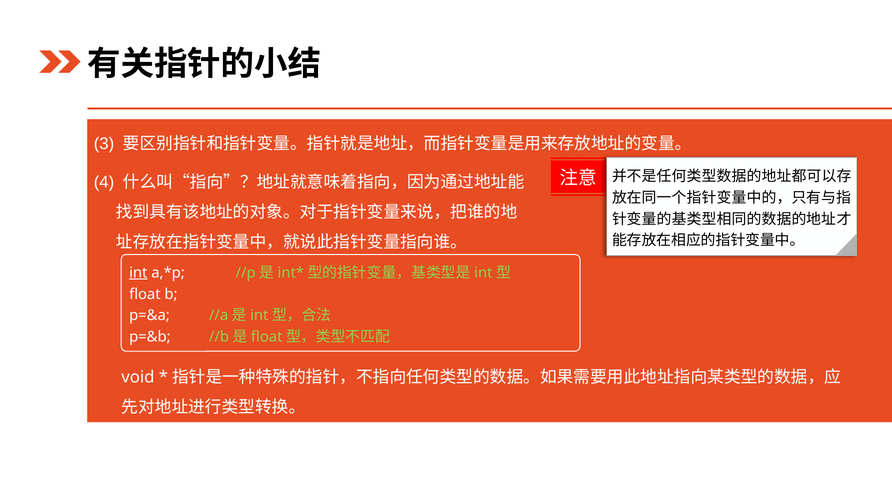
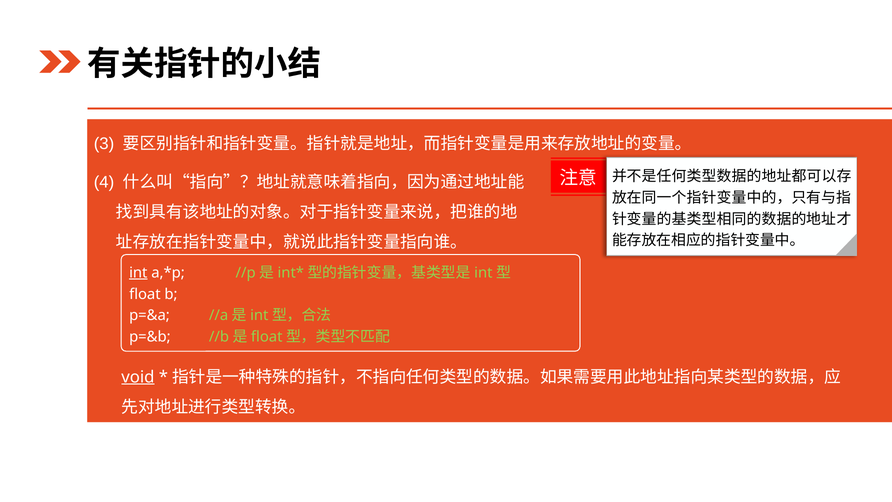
void underline: none -> present
